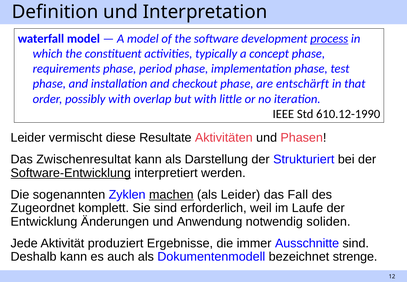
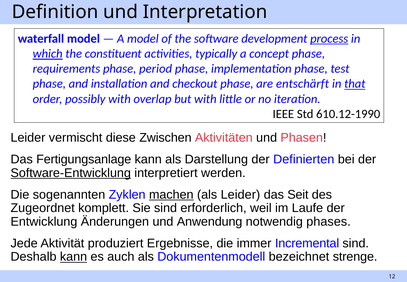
which underline: none -> present
that underline: none -> present
Resultate: Resultate -> Zwischen
Zwischenresultat: Zwischenresultat -> Fertigungsanlage
Strukturiert: Strukturiert -> Definierten
Fall: Fall -> Seit
soliden: soliden -> phases
Ausschnitte: Ausschnitte -> Incremental
kann at (74, 257) underline: none -> present
